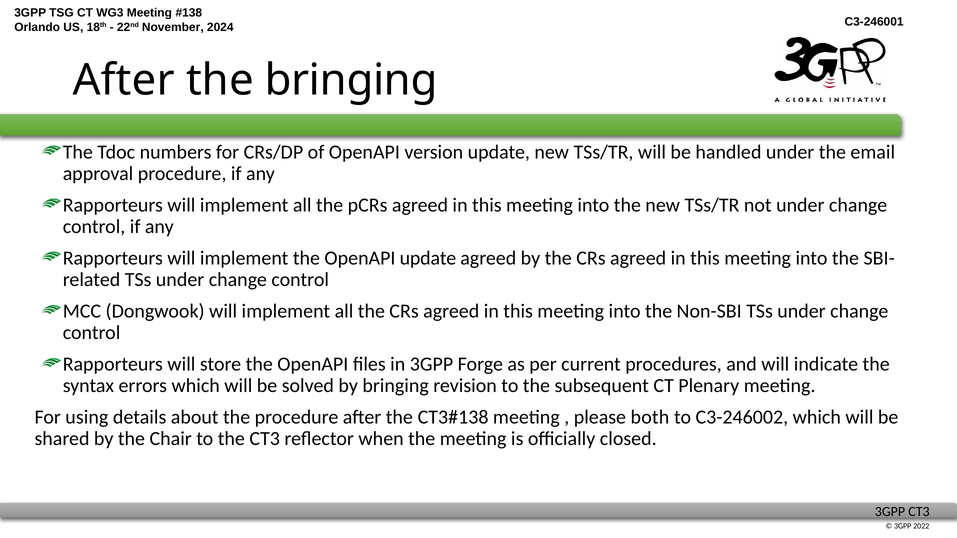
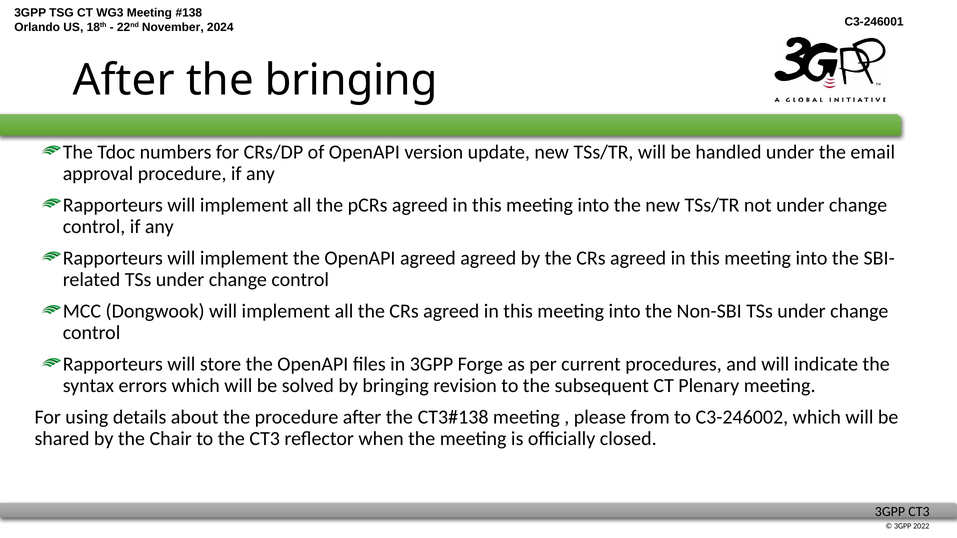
OpenAPI update: update -> agreed
both: both -> from
